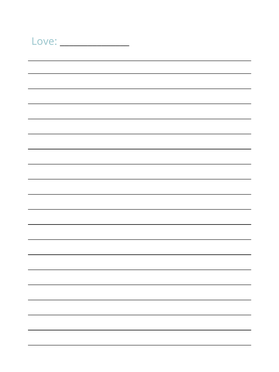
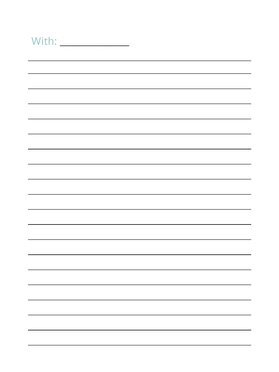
Love: Love -> With
